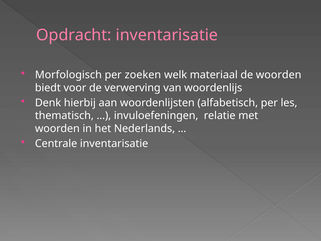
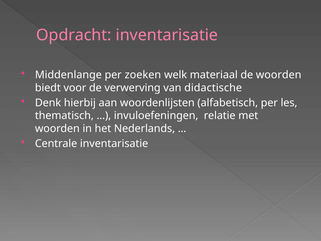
Morfologisch: Morfologisch -> Middenlange
woordenlijs: woordenlijs -> didactische
